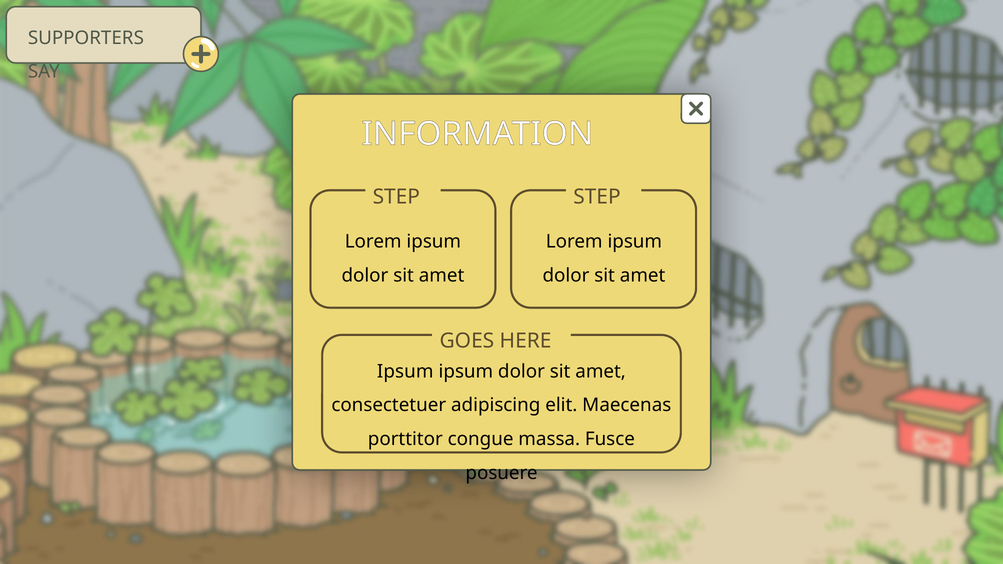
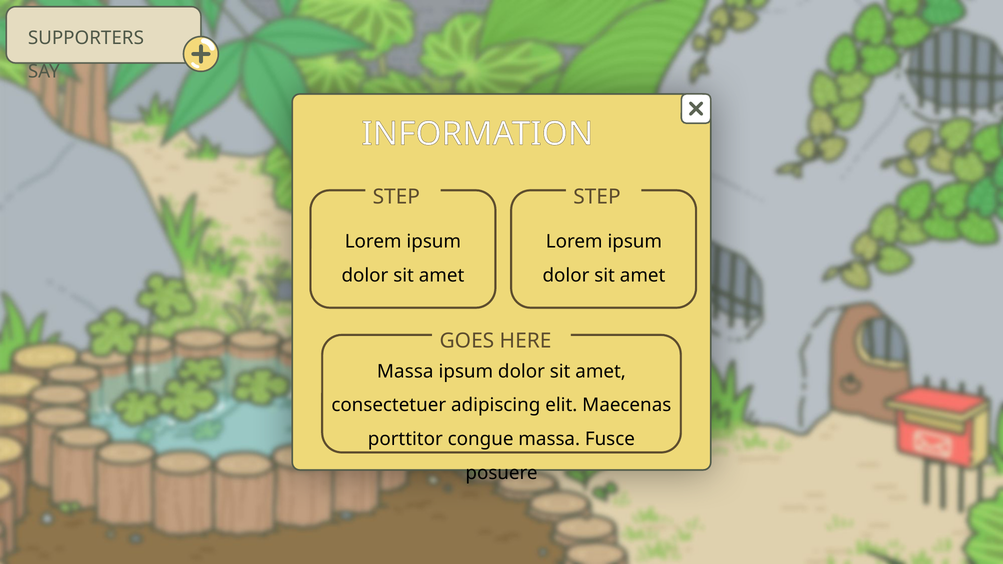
Ipsum at (405, 371): Ipsum -> Massa
